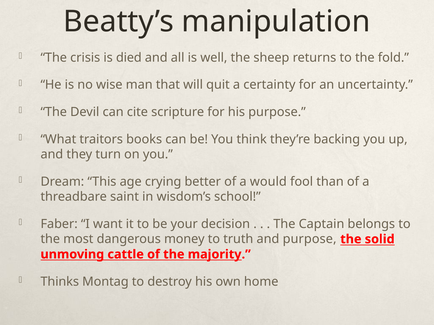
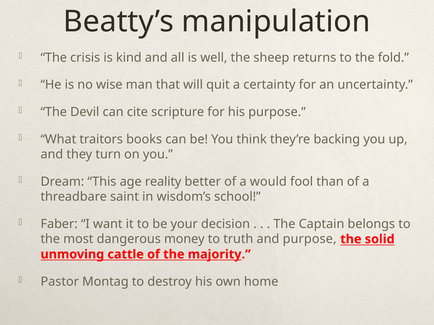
died: died -> kind
crying: crying -> reality
Thinks: Thinks -> Pastor
